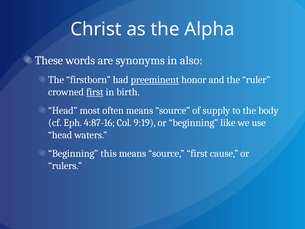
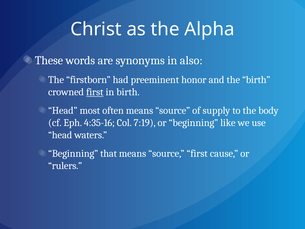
preeminent underline: present -> none
the ruler: ruler -> birth
4:87-16: 4:87-16 -> 4:35-16
9:19: 9:19 -> 7:19
this: this -> that
